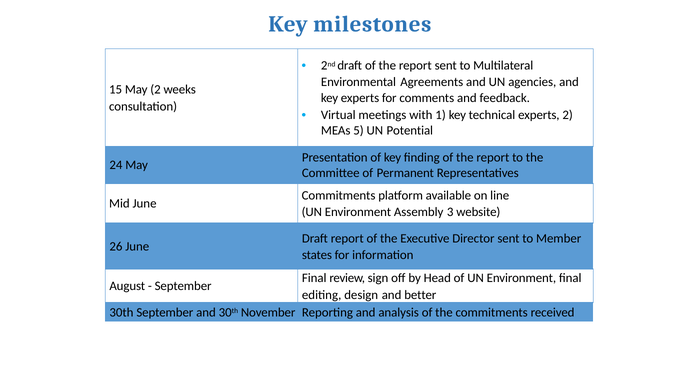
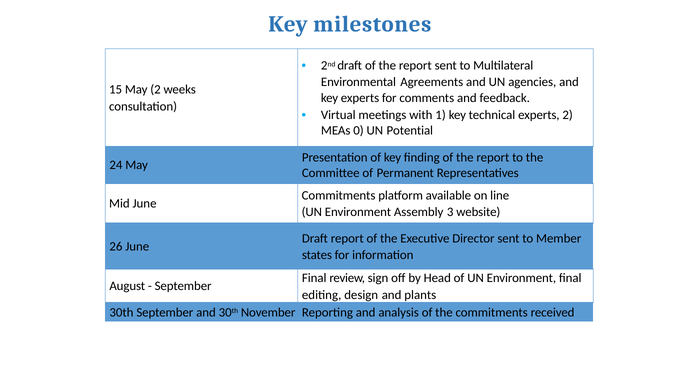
5: 5 -> 0
better: better -> plants
